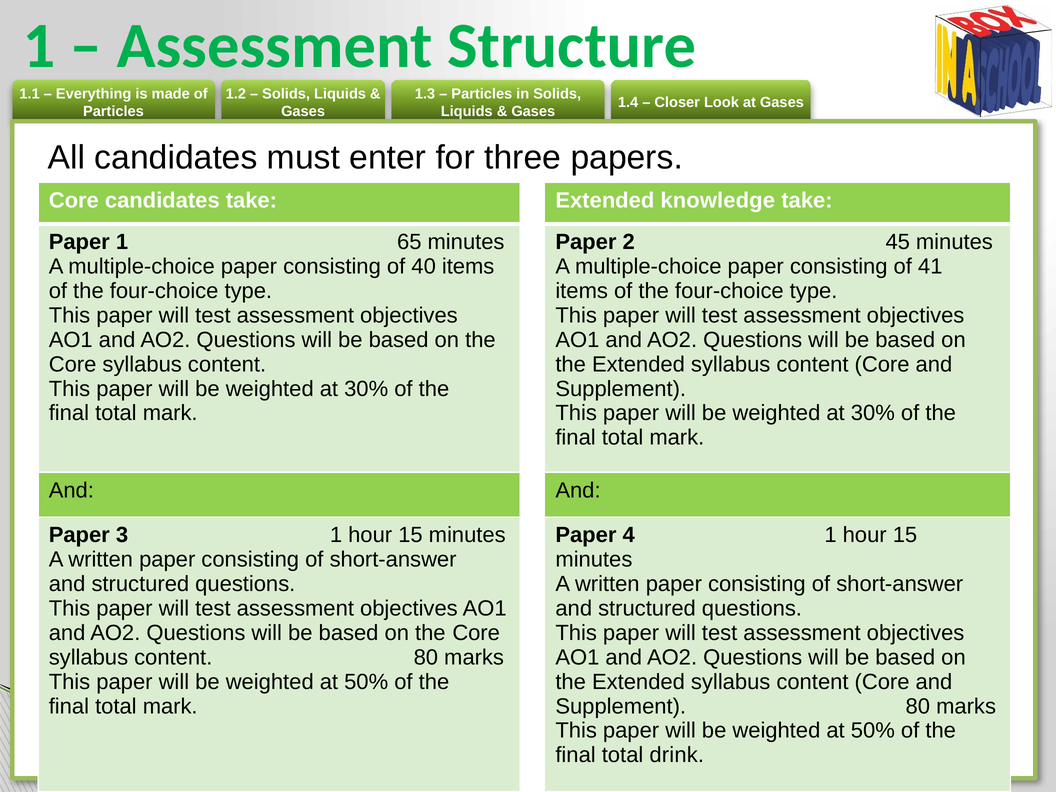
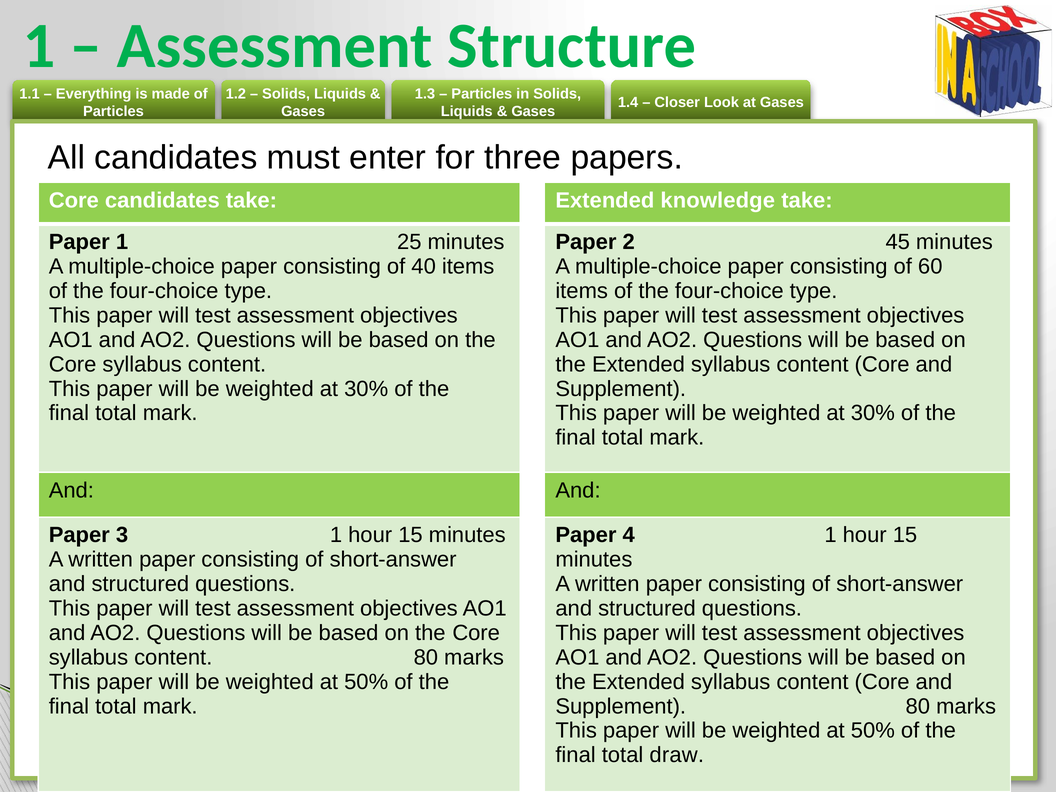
65: 65 -> 25
41: 41 -> 60
drink: drink -> draw
